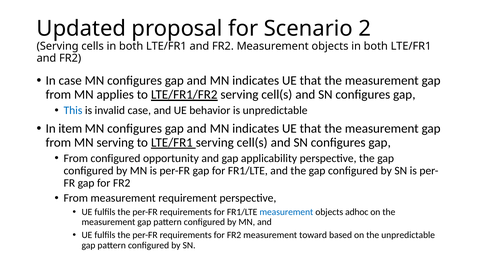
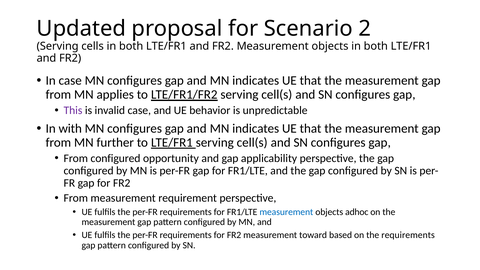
This colour: blue -> purple
item: item -> with
MN serving: serving -> further
the unpredictable: unpredictable -> requirements
